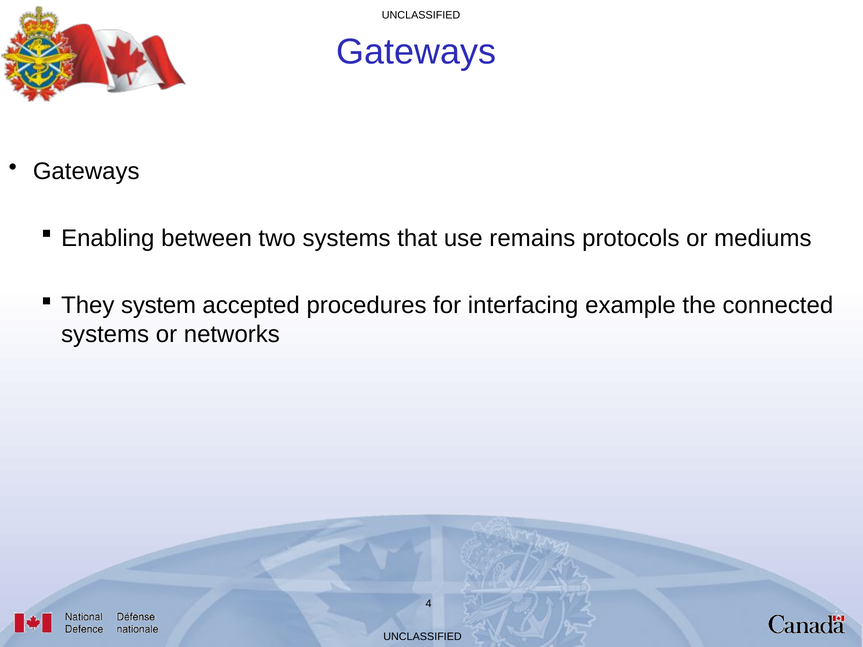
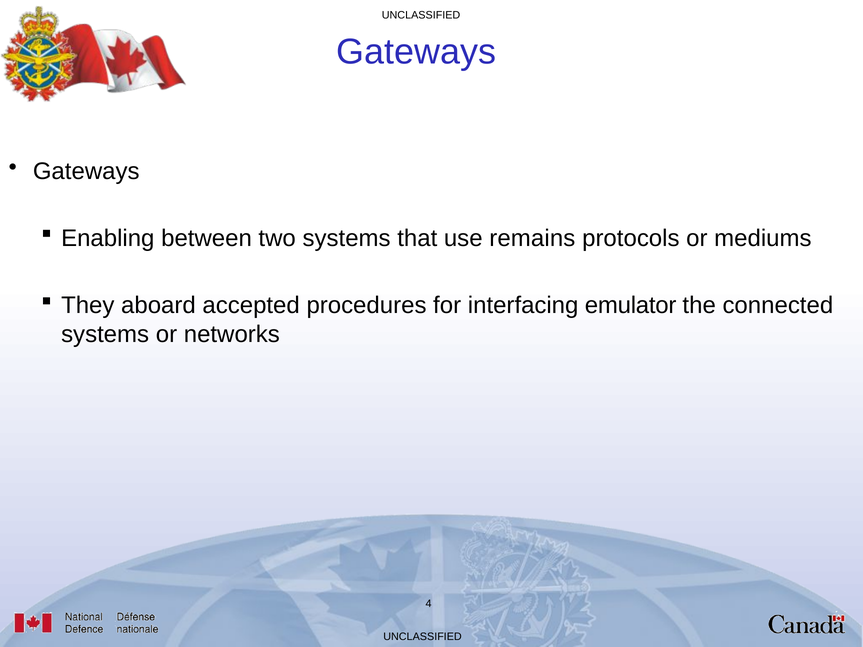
system: system -> aboard
example: example -> emulator
